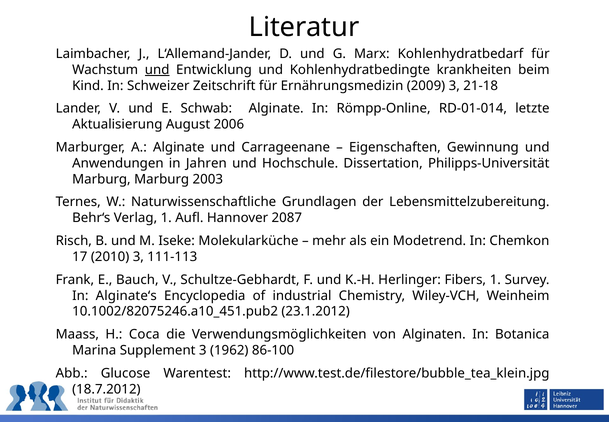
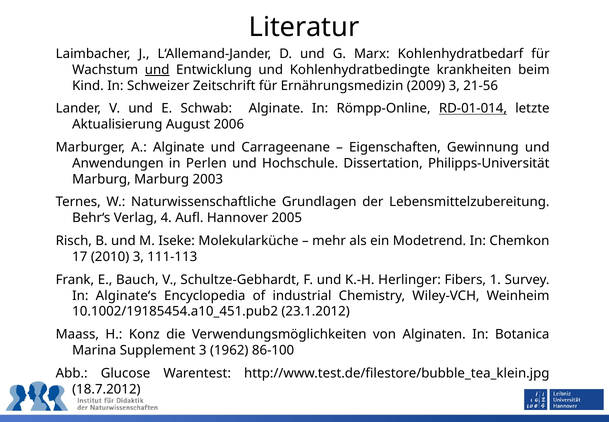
21-18: 21-18 -> 21-56
RD-01-014 underline: none -> present
Jahren: Jahren -> Perlen
Verlag 1: 1 -> 4
2087: 2087 -> 2005
10.1002/82075246.a10_451.pub2: 10.1002/82075246.a10_451.pub2 -> 10.1002/19185454.a10_451.pub2
Coca: Coca -> Konz
